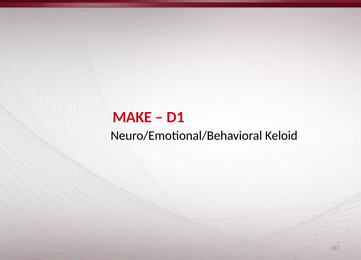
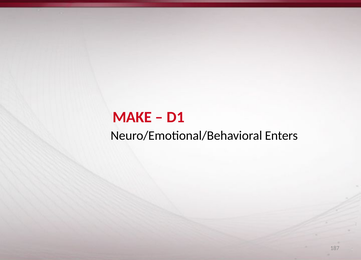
Keloid: Keloid -> Enters
